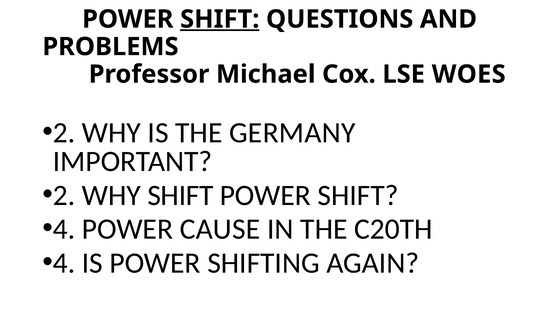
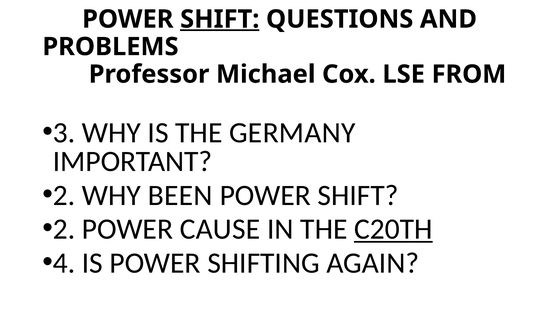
WOES: WOES -> FROM
2 at (64, 132): 2 -> 3
WHY SHIFT: SHIFT -> BEEN
4 at (64, 229): 4 -> 2
C20TH underline: none -> present
